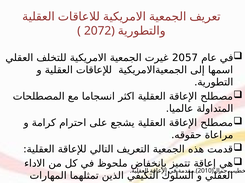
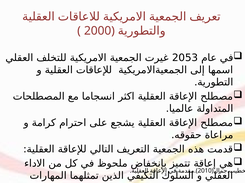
2072: 2072 -> 2000
2057: 2057 -> 2053
